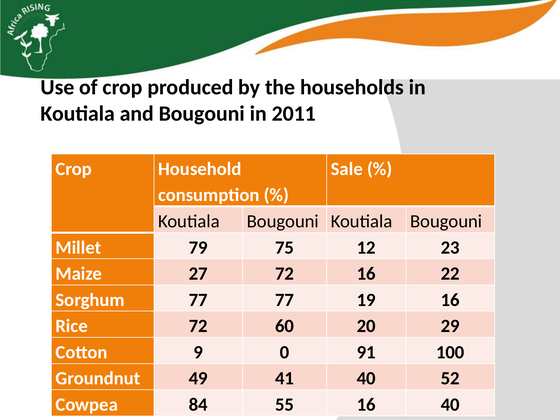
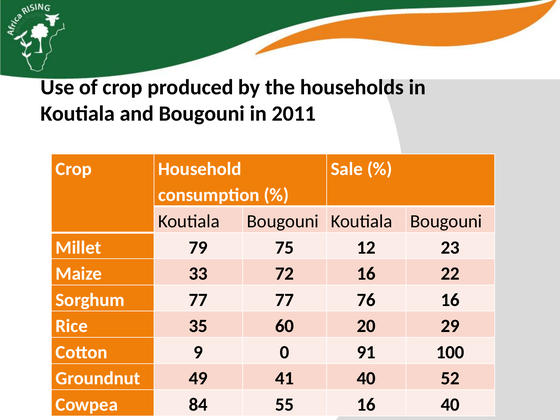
27: 27 -> 33
19: 19 -> 76
Rice 72: 72 -> 35
